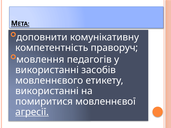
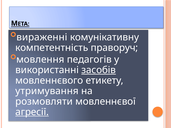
доповнити: доповнити -> вираженні
засобів underline: none -> present
використанні at (47, 91): використанні -> утримування
помиритися: помиритися -> розмовляти
